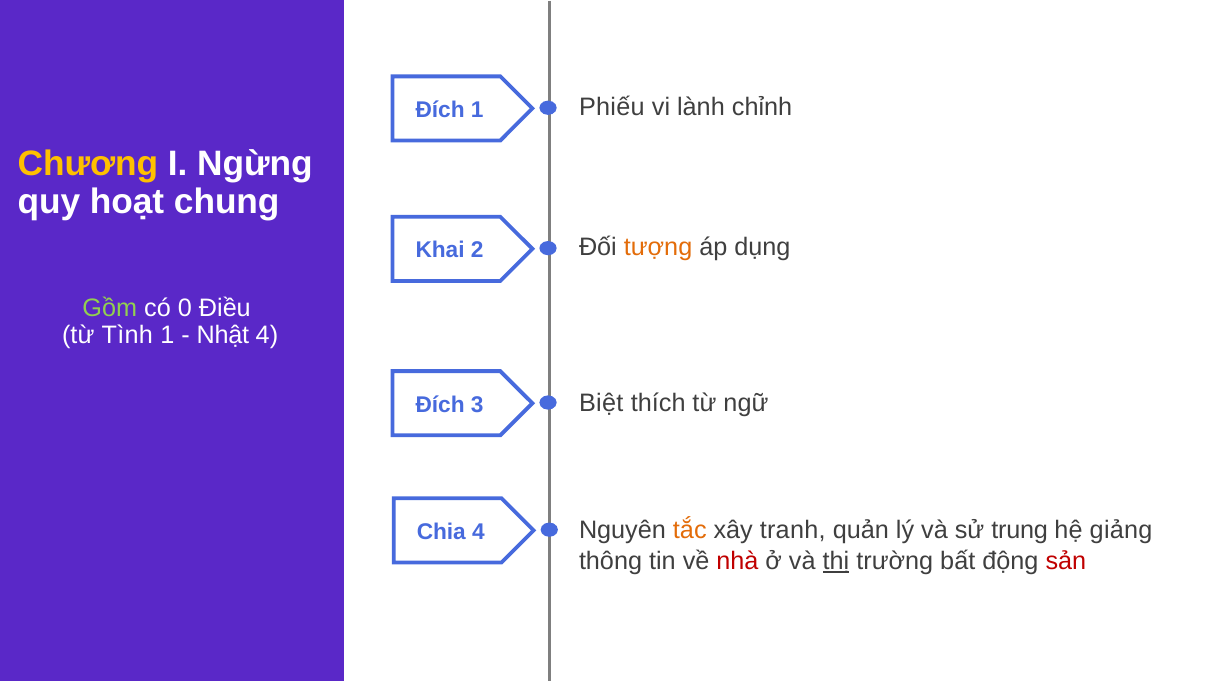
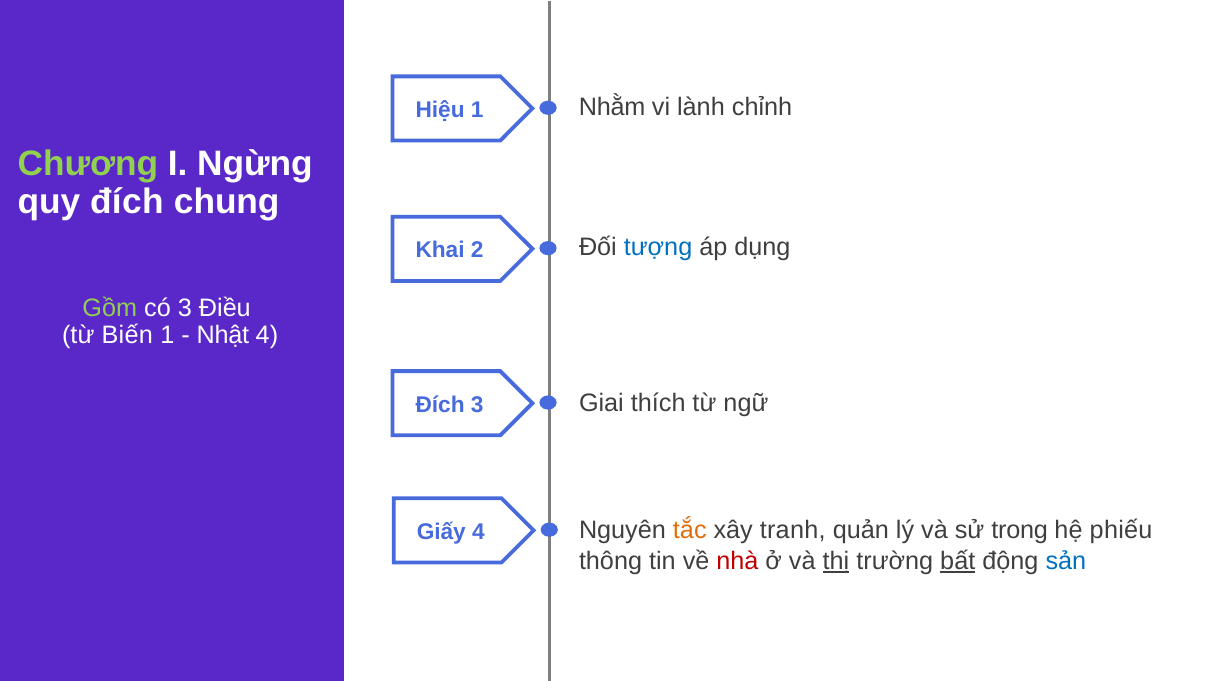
Phiếu: Phiếu -> Nhằm
Đích at (440, 110): Đích -> Hiệu
Chương colour: yellow -> light green
quy hoạt: hoạt -> đích
tượng colour: orange -> blue
có 0: 0 -> 3
Tình: Tình -> Biến
Biệt: Biệt -> Giai
trung: trung -> trong
giảng: giảng -> phiếu
Chia: Chia -> Giấy
bất underline: none -> present
sản colour: red -> blue
